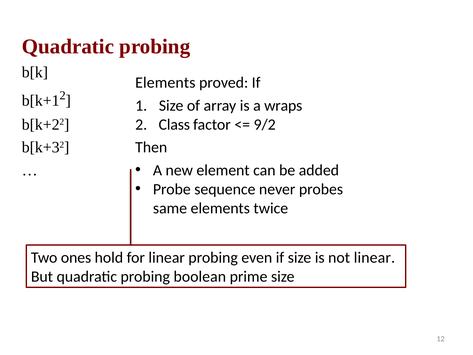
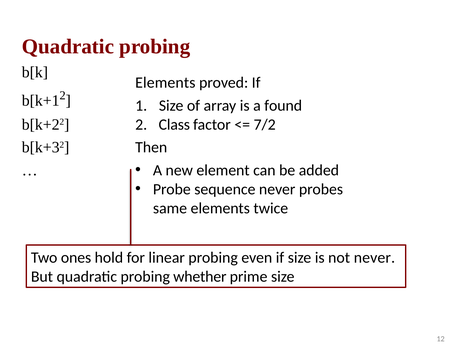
wraps: wraps -> found
9/2: 9/2 -> 7/2
not linear: linear -> never
boolean: boolean -> whether
